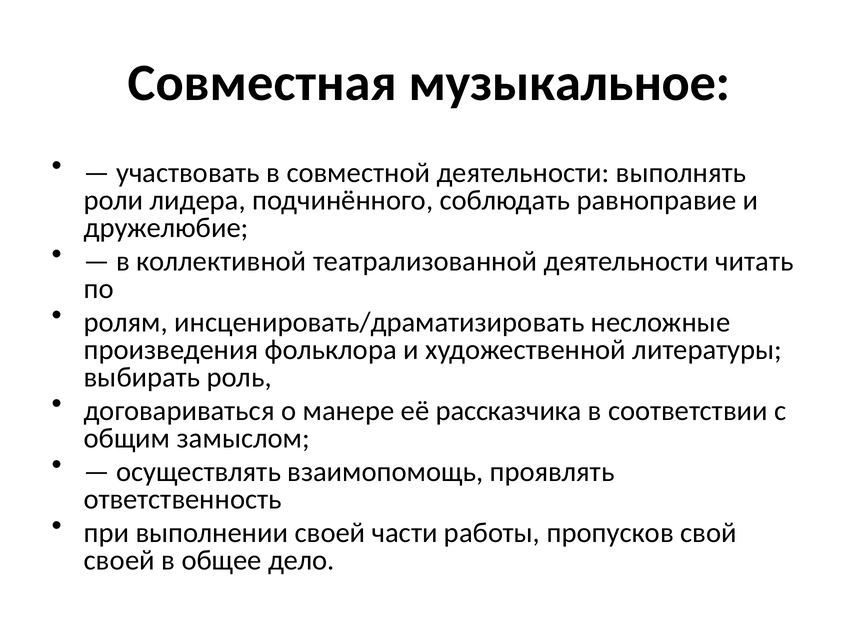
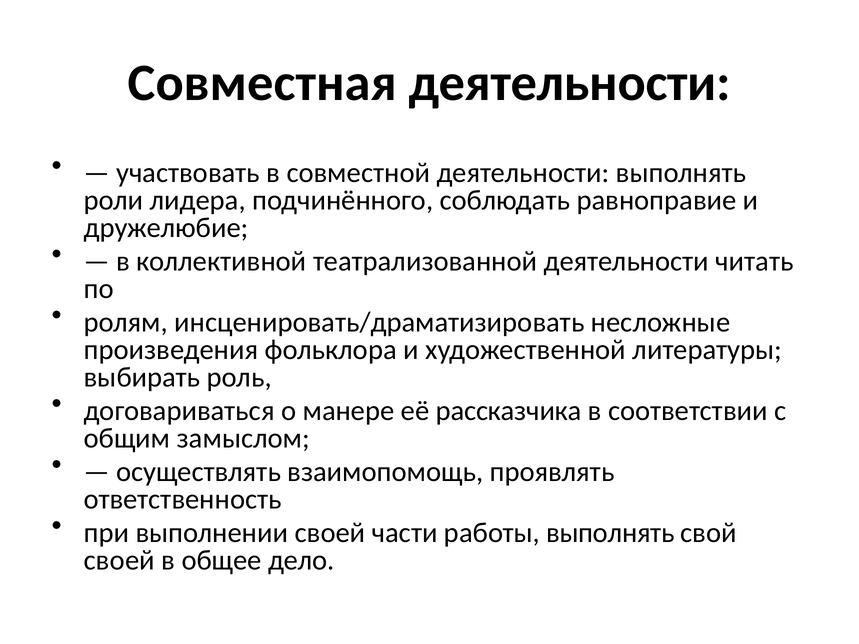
Совместная музыкальное: музыкальное -> деятельности
работы пропусков: пропусков -> выполнять
